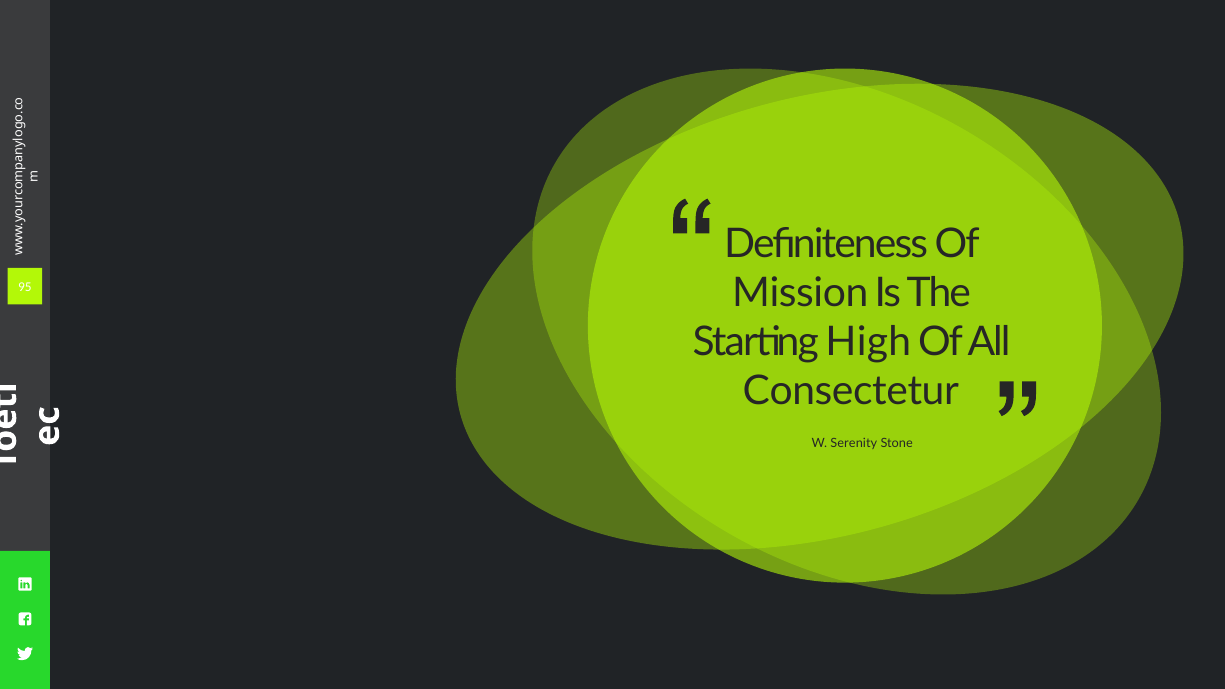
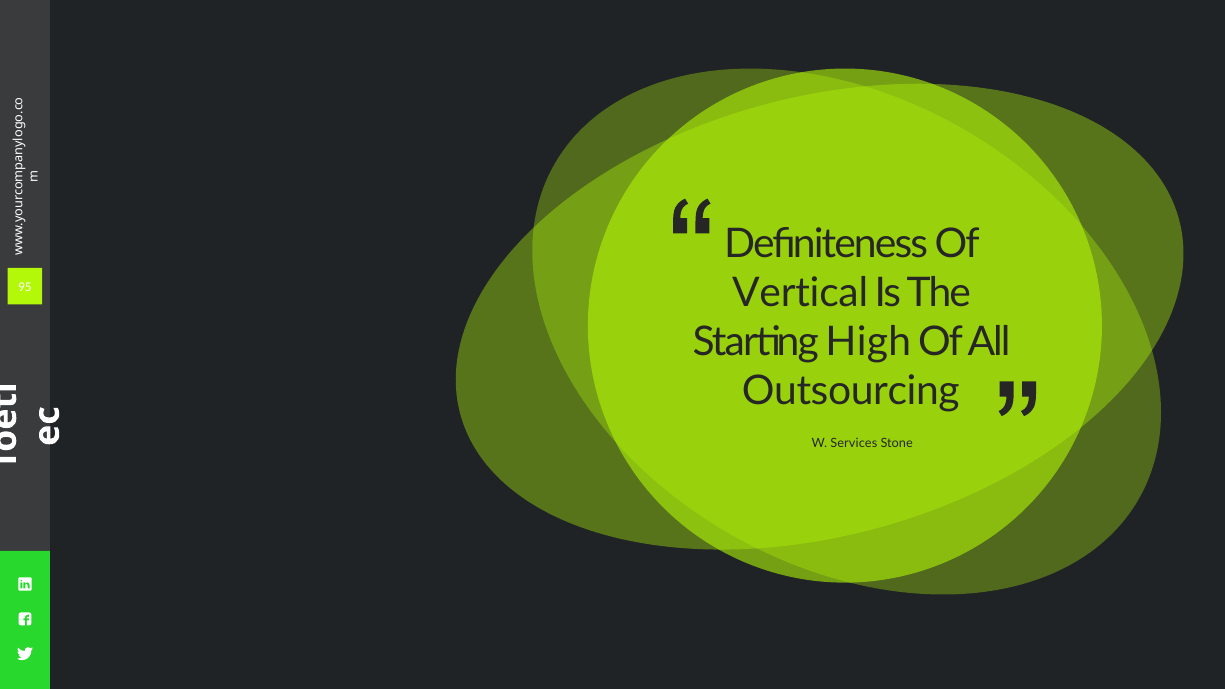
Mission: Mission -> Vertical
Consectetur: Consectetur -> Outsourcing
Serenity: Serenity -> Services
